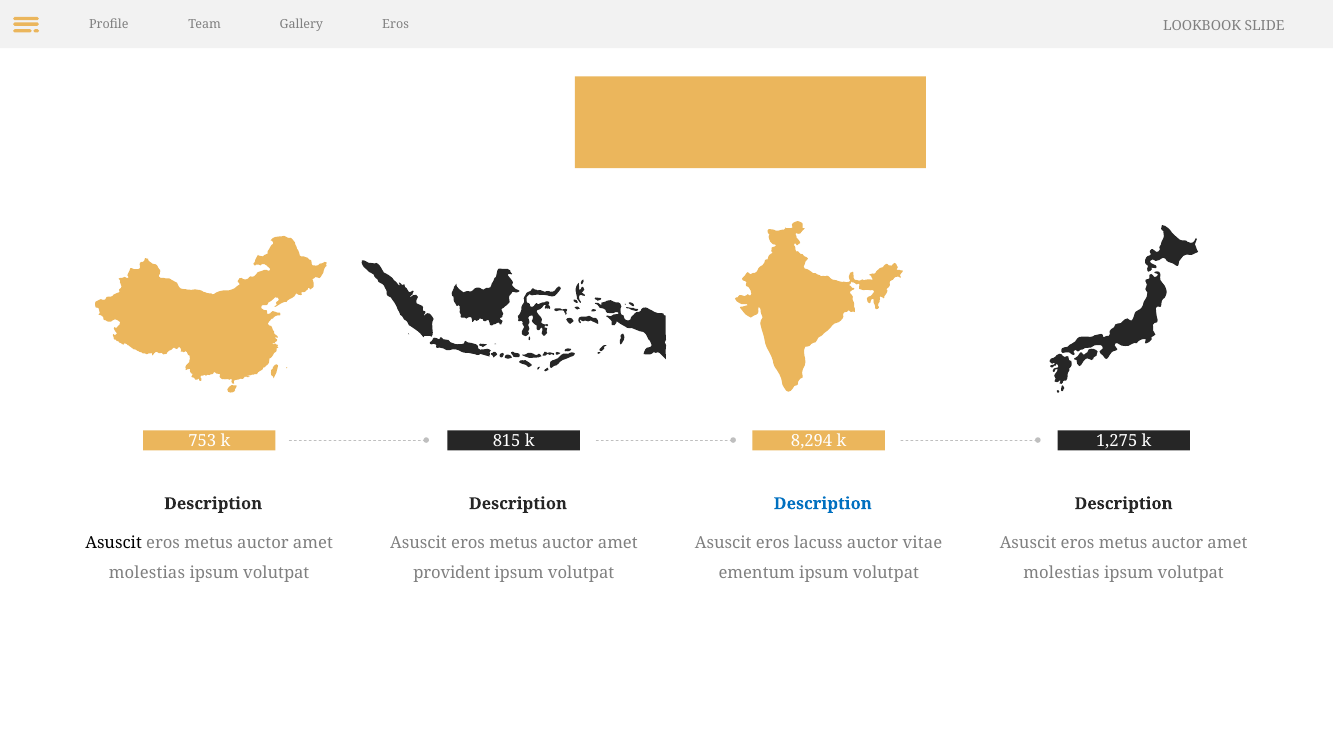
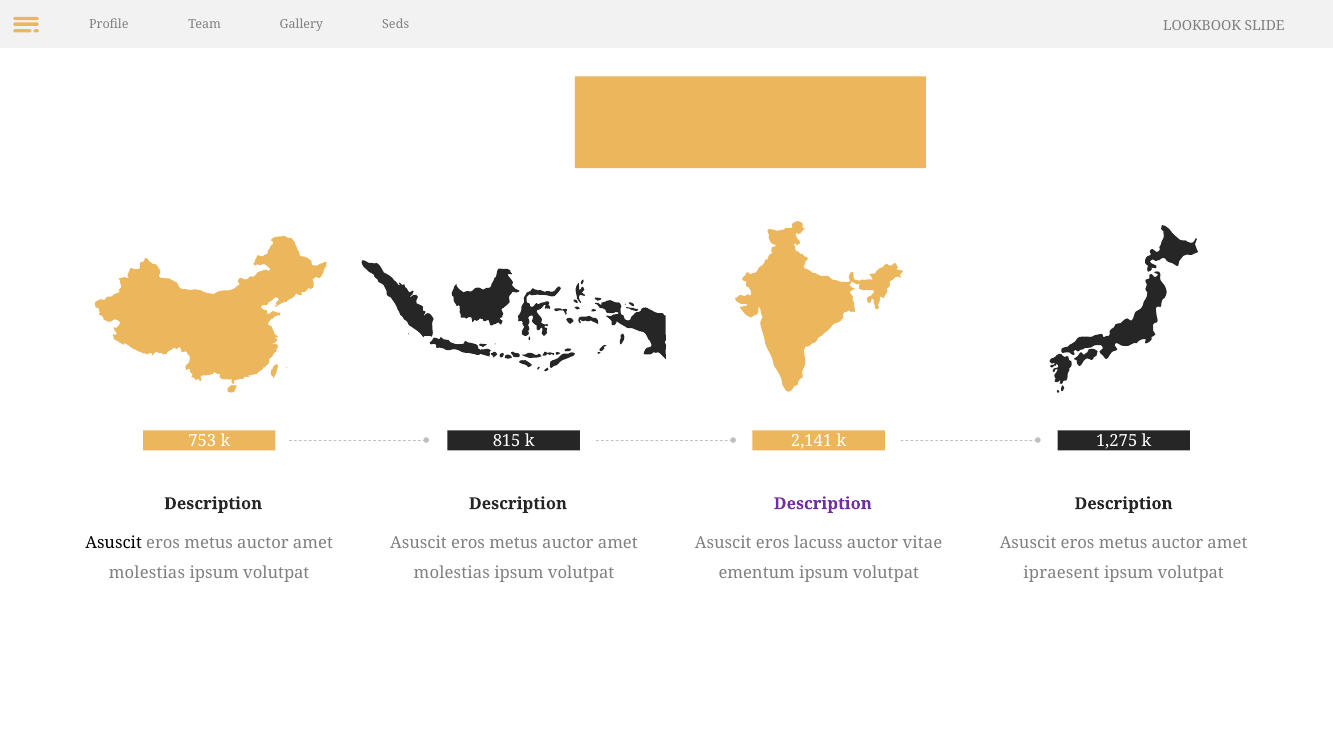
Gallery Eros: Eros -> Seds
8,294: 8,294 -> 2,141
Description at (823, 503) colour: blue -> purple
provident at (452, 573): provident -> molestias
molestias at (1061, 573): molestias -> ipraesent
